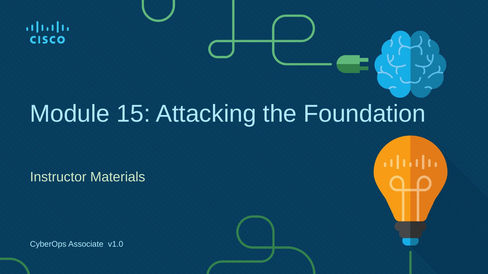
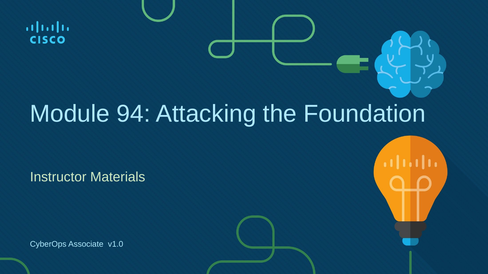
15: 15 -> 94
